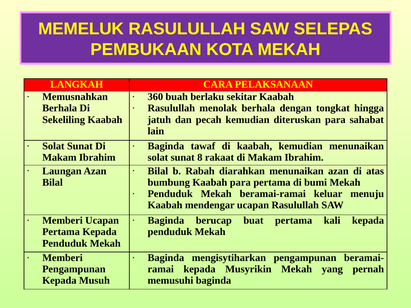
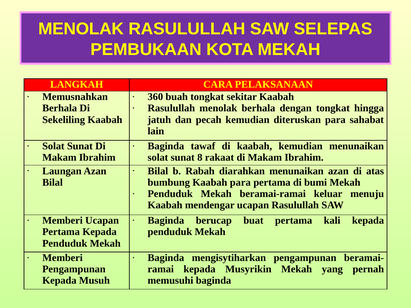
MEMELUK at (81, 29): MEMELUK -> MENOLAK
buah berlaku: berlaku -> tongkat
